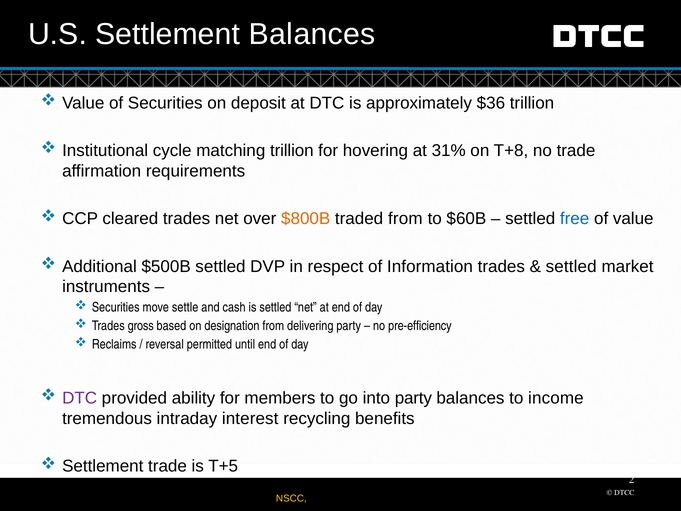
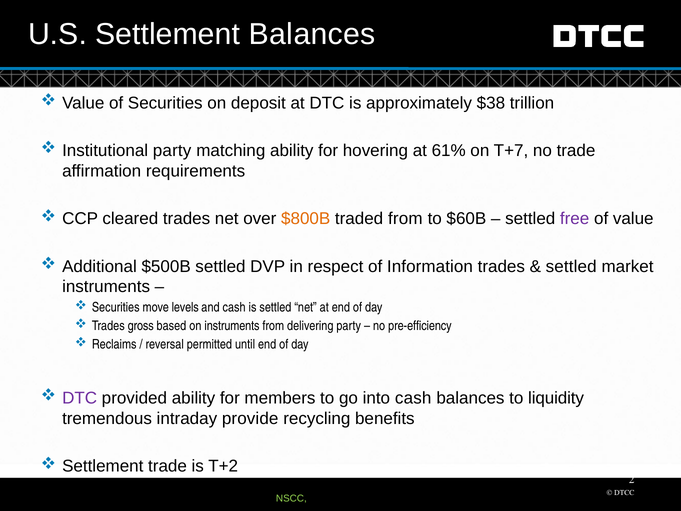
$36: $36 -> $38
Institutional cycle: cycle -> party
matching trillion: trillion -> ability
31%: 31% -> 61%
T+8: T+8 -> T+7
free colour: blue -> purple
settle: settle -> levels
on designation: designation -> instruments
into party: party -> cash
income: income -> liquidity
interest: interest -> provide
T+5: T+5 -> T+2
NSCC colour: yellow -> light green
